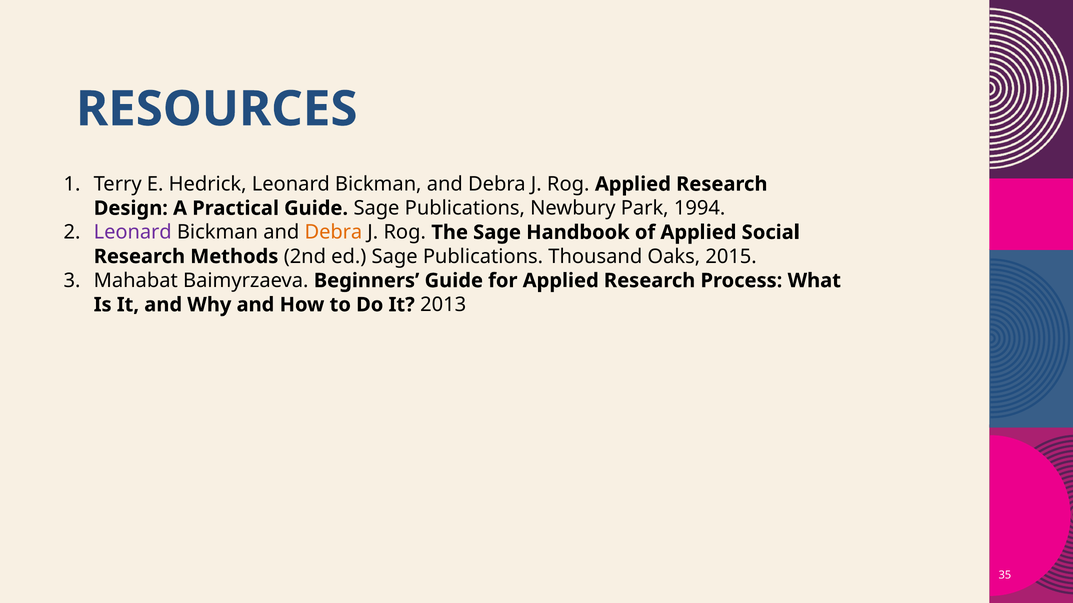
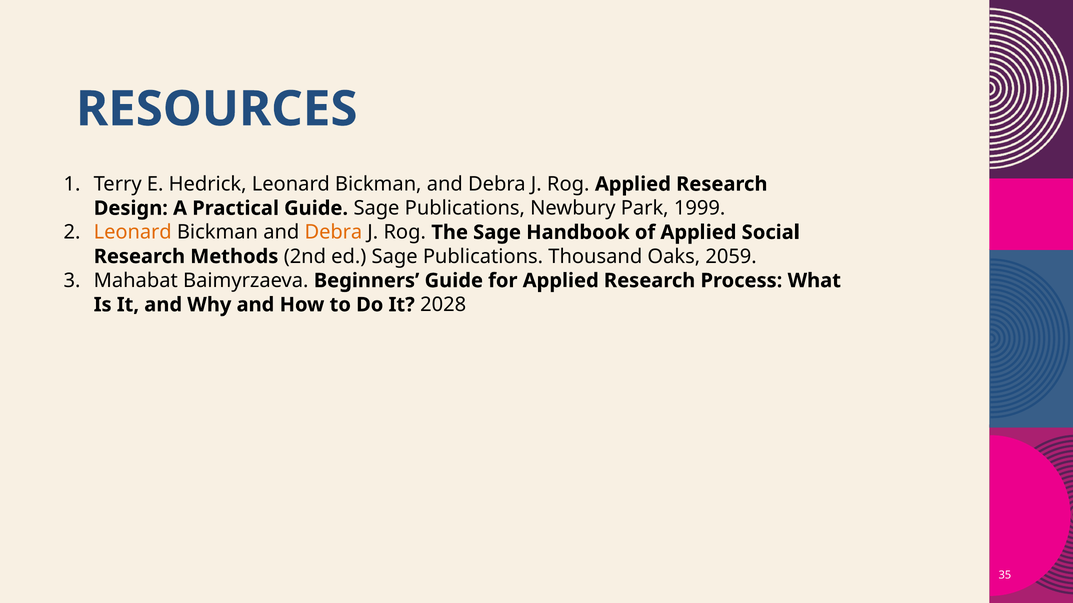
1994: 1994 -> 1999
Leonard at (133, 233) colour: purple -> orange
2015: 2015 -> 2059
2013: 2013 -> 2028
